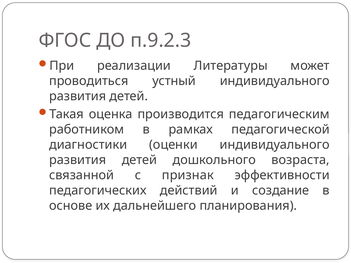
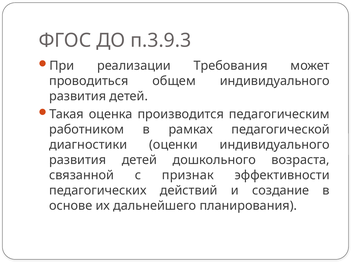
п.9.2.3: п.9.2.3 -> п.3.9.3
Литературы: Литературы -> Требования
устный: устный -> общем
